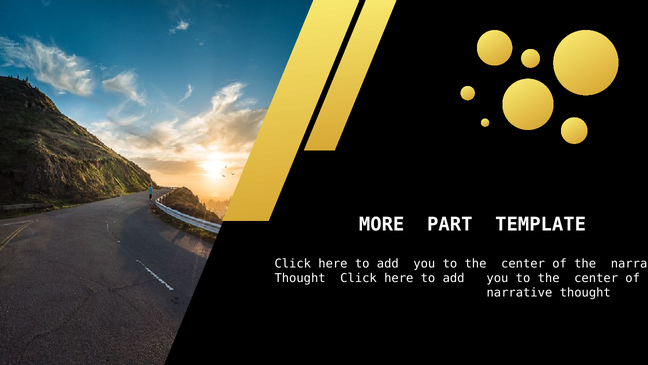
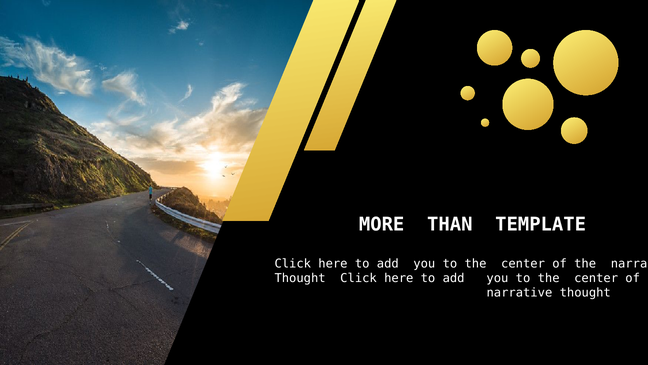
PART: PART -> THAN
